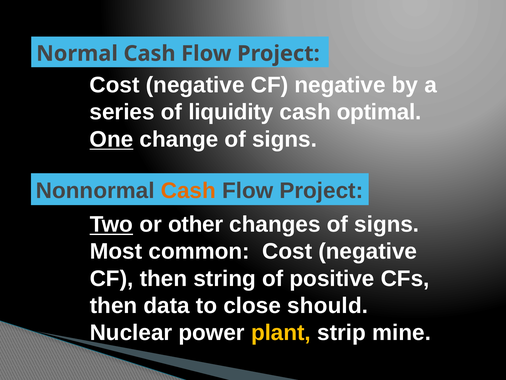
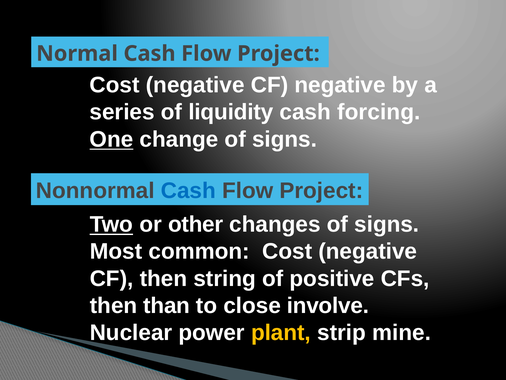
optimal: optimal -> forcing
Cash at (188, 190) colour: orange -> blue
data: data -> than
should: should -> involve
